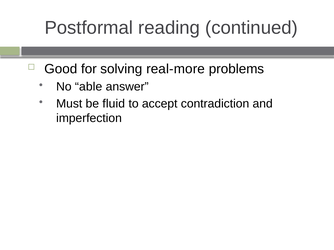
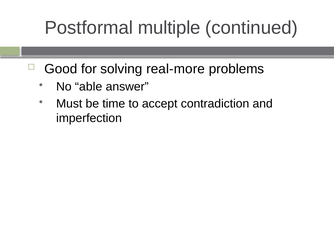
reading: reading -> multiple
fluid: fluid -> time
